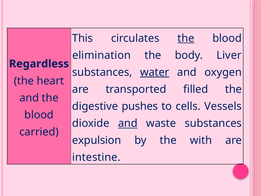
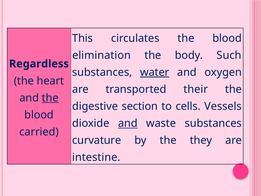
the at (186, 38) underline: present -> none
Liver: Liver -> Such
filled: filled -> their
the at (50, 98) underline: none -> present
pushes: pushes -> section
expulsion: expulsion -> curvature
with: with -> they
